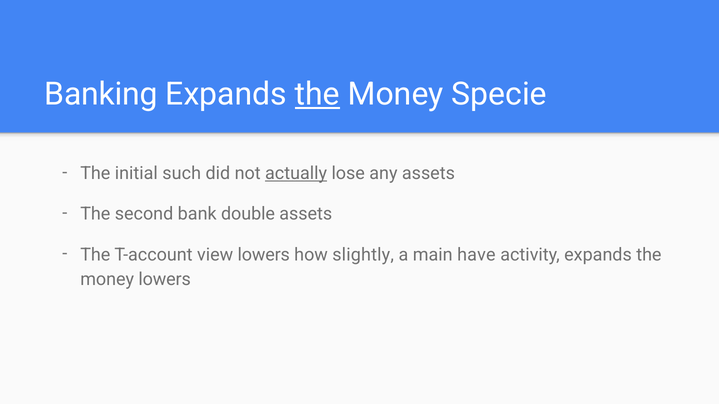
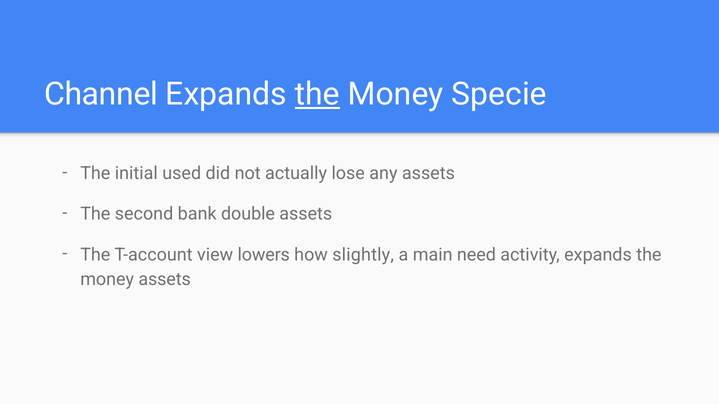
Banking: Banking -> Channel
such: such -> used
actually underline: present -> none
have: have -> need
money lowers: lowers -> assets
